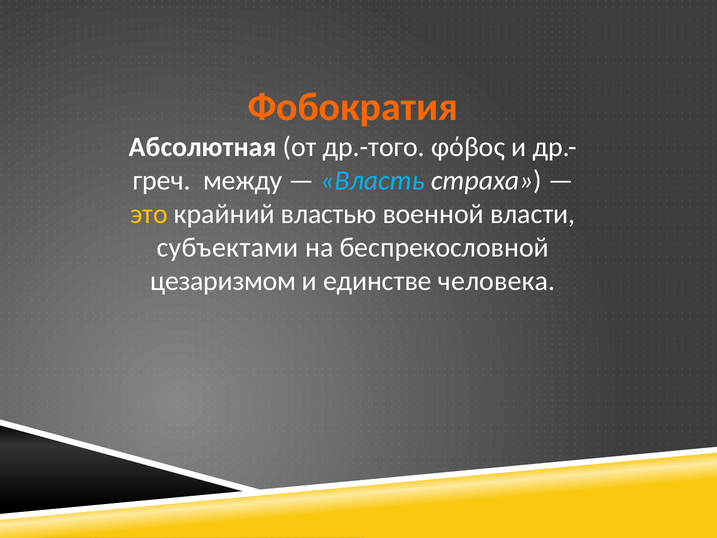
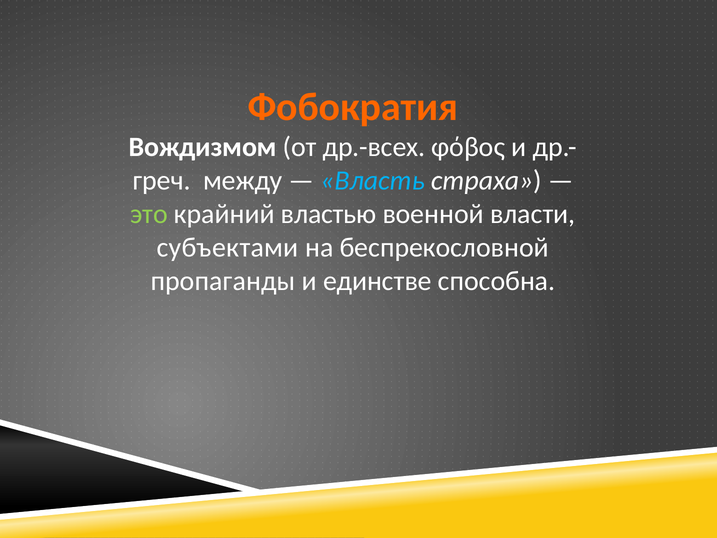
Абсолютная: Абсолютная -> Вождизмом
др.-того: др.-того -> др.-всех
это colour: yellow -> light green
цезаризмом: цезаризмом -> пропаганды
человека: человека -> способна
